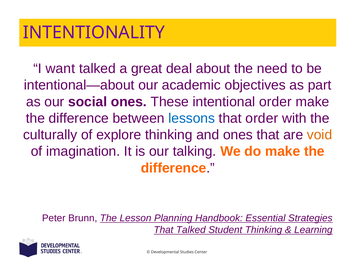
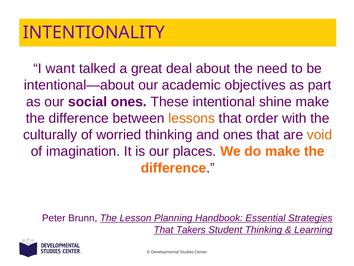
intentional order: order -> shine
lessons colour: blue -> orange
explore: explore -> worried
talking: talking -> places
That Talked: Talked -> Takers
